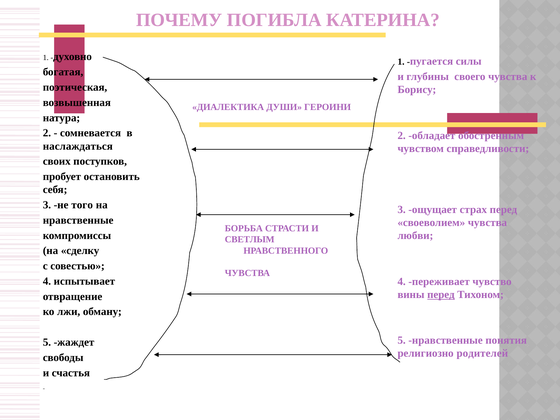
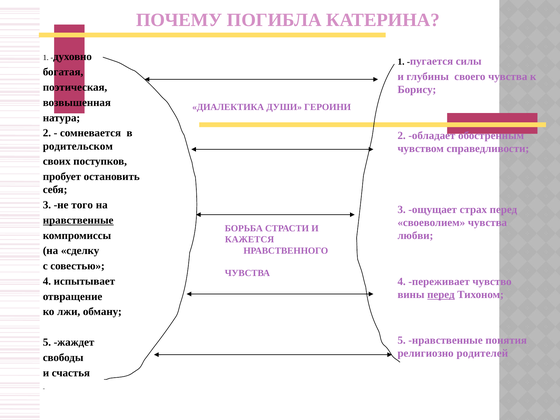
наслаждаться: наслаждаться -> родительском
нравственные at (78, 220) underline: none -> present
СВЕТЛЫМ: СВЕТЛЫМ -> КАЖЕТСЯ
